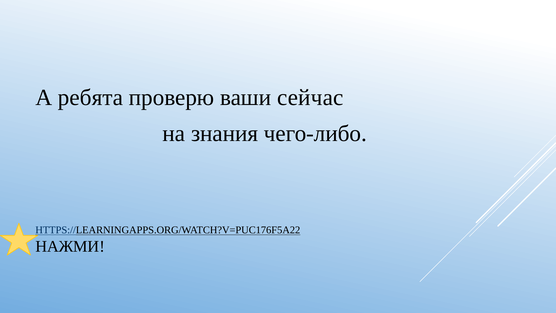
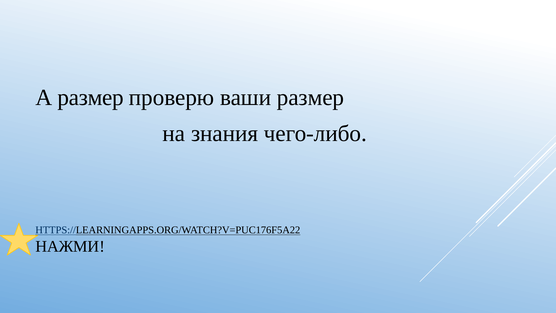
А ребята: ребята -> размер
ваши сейчас: сейчас -> размер
